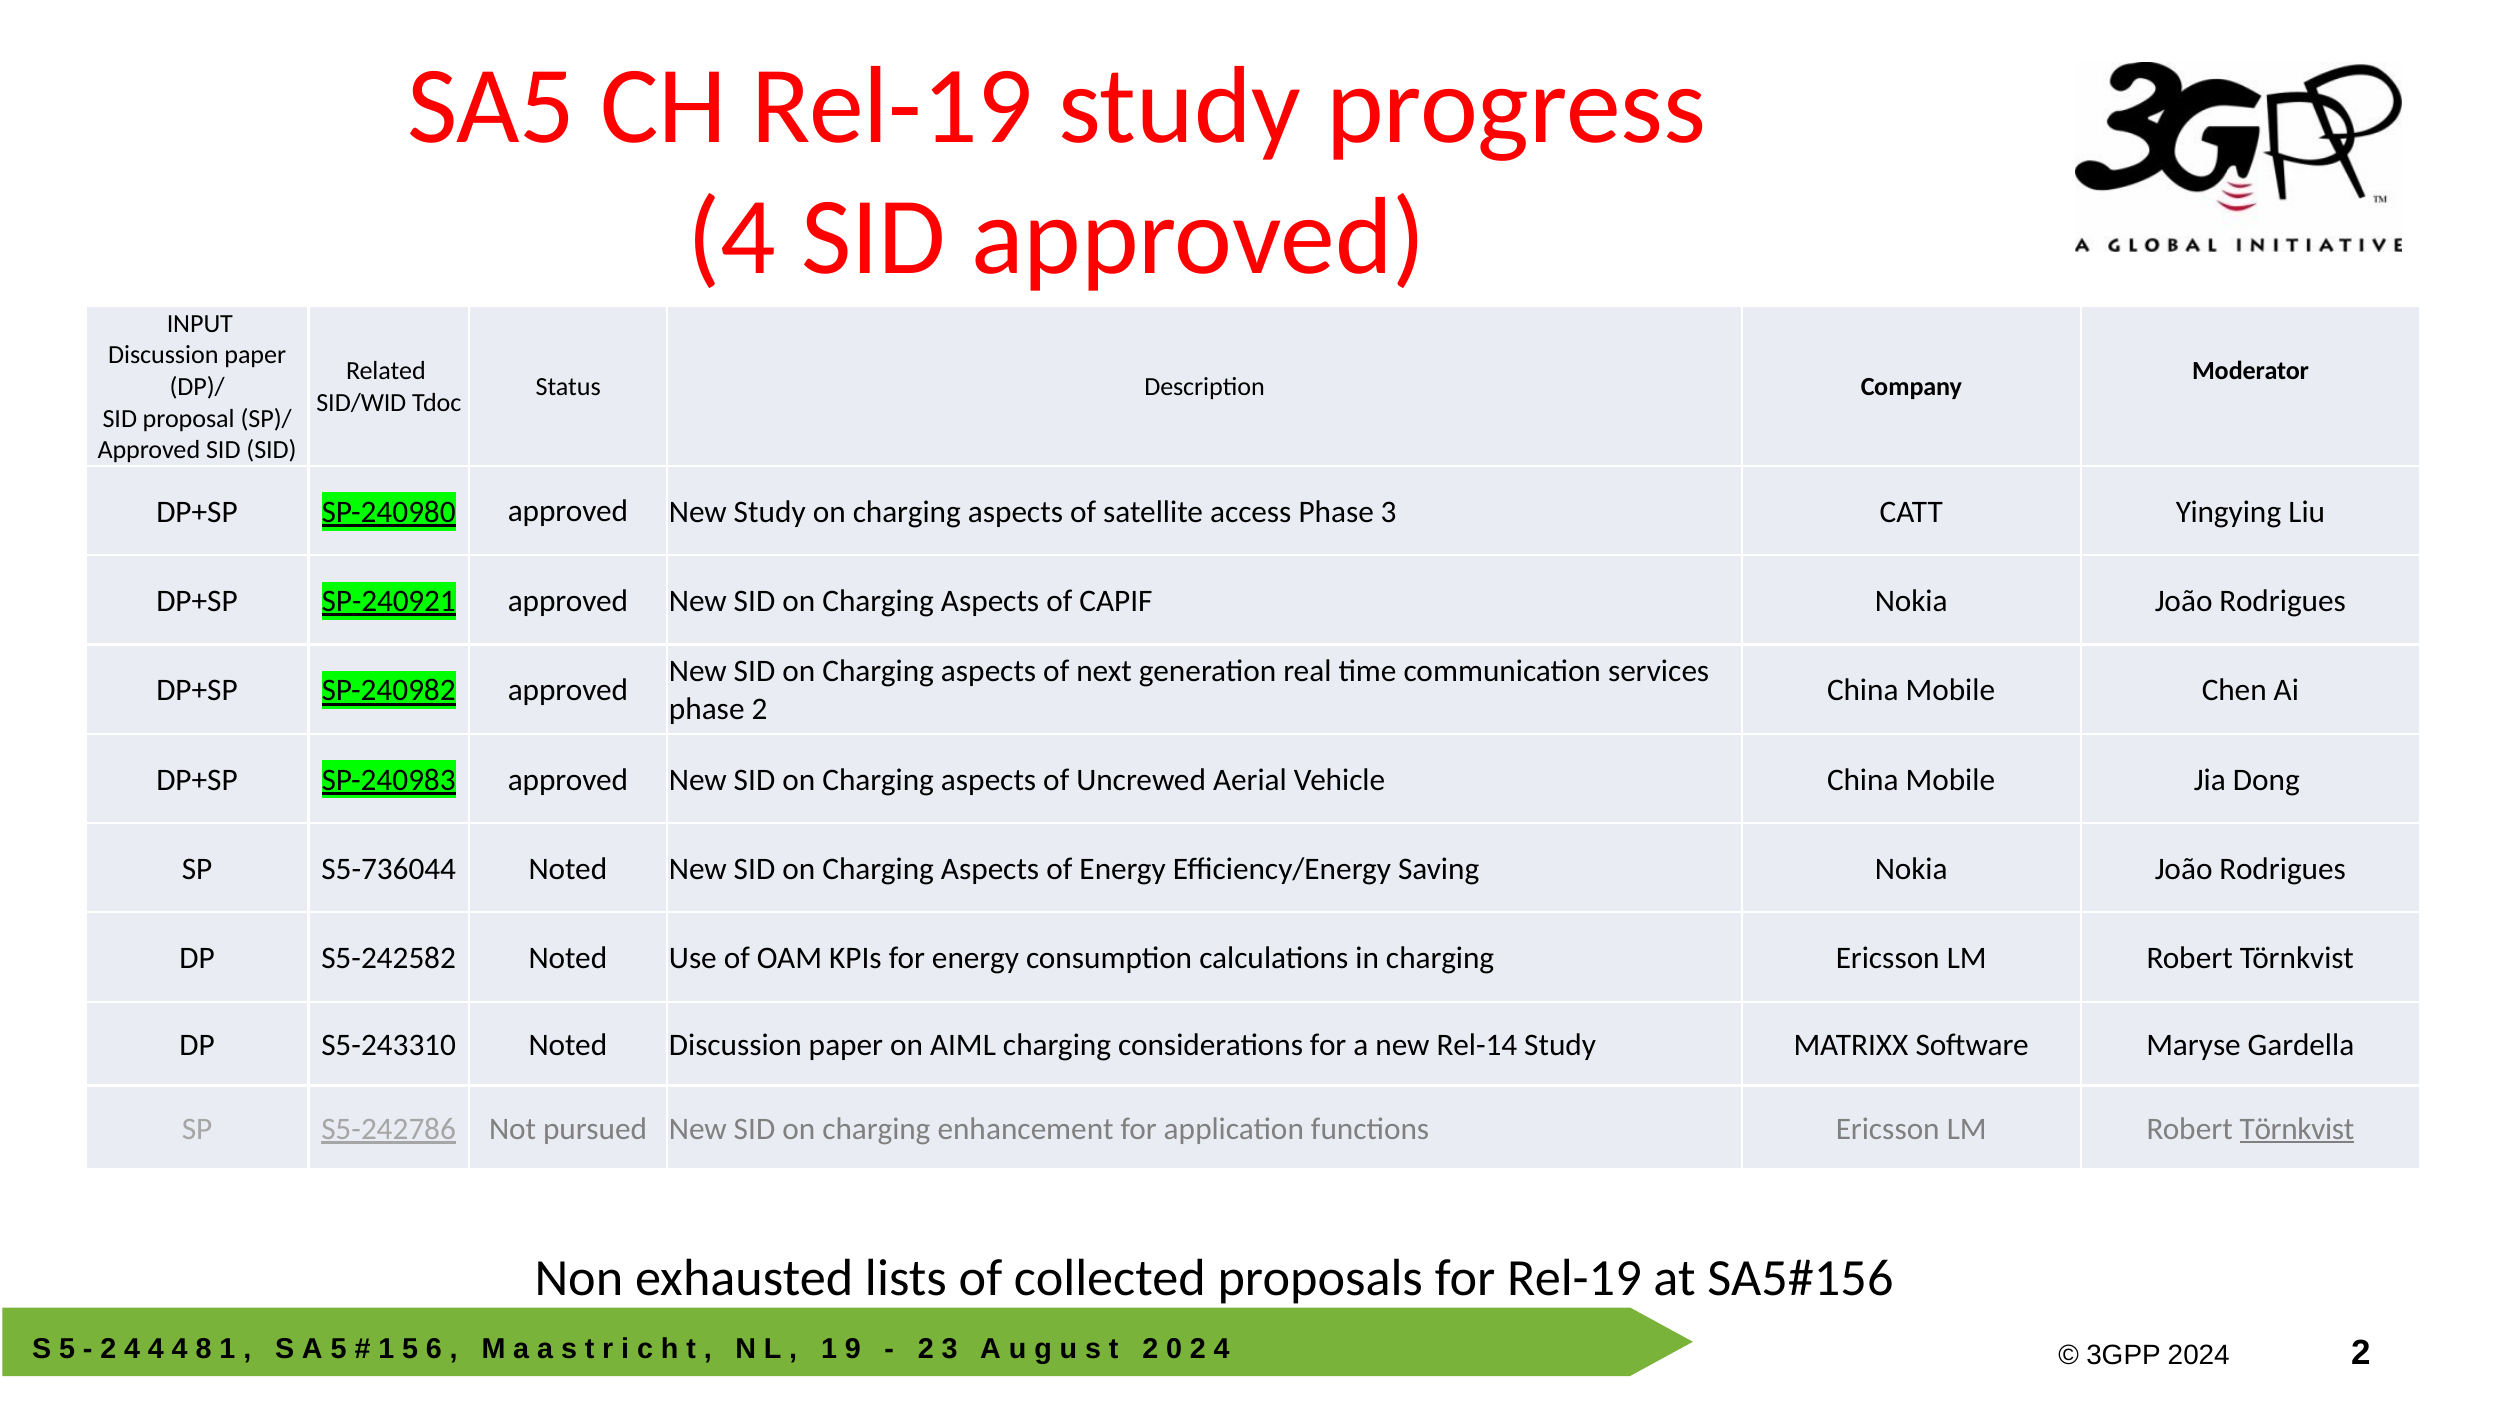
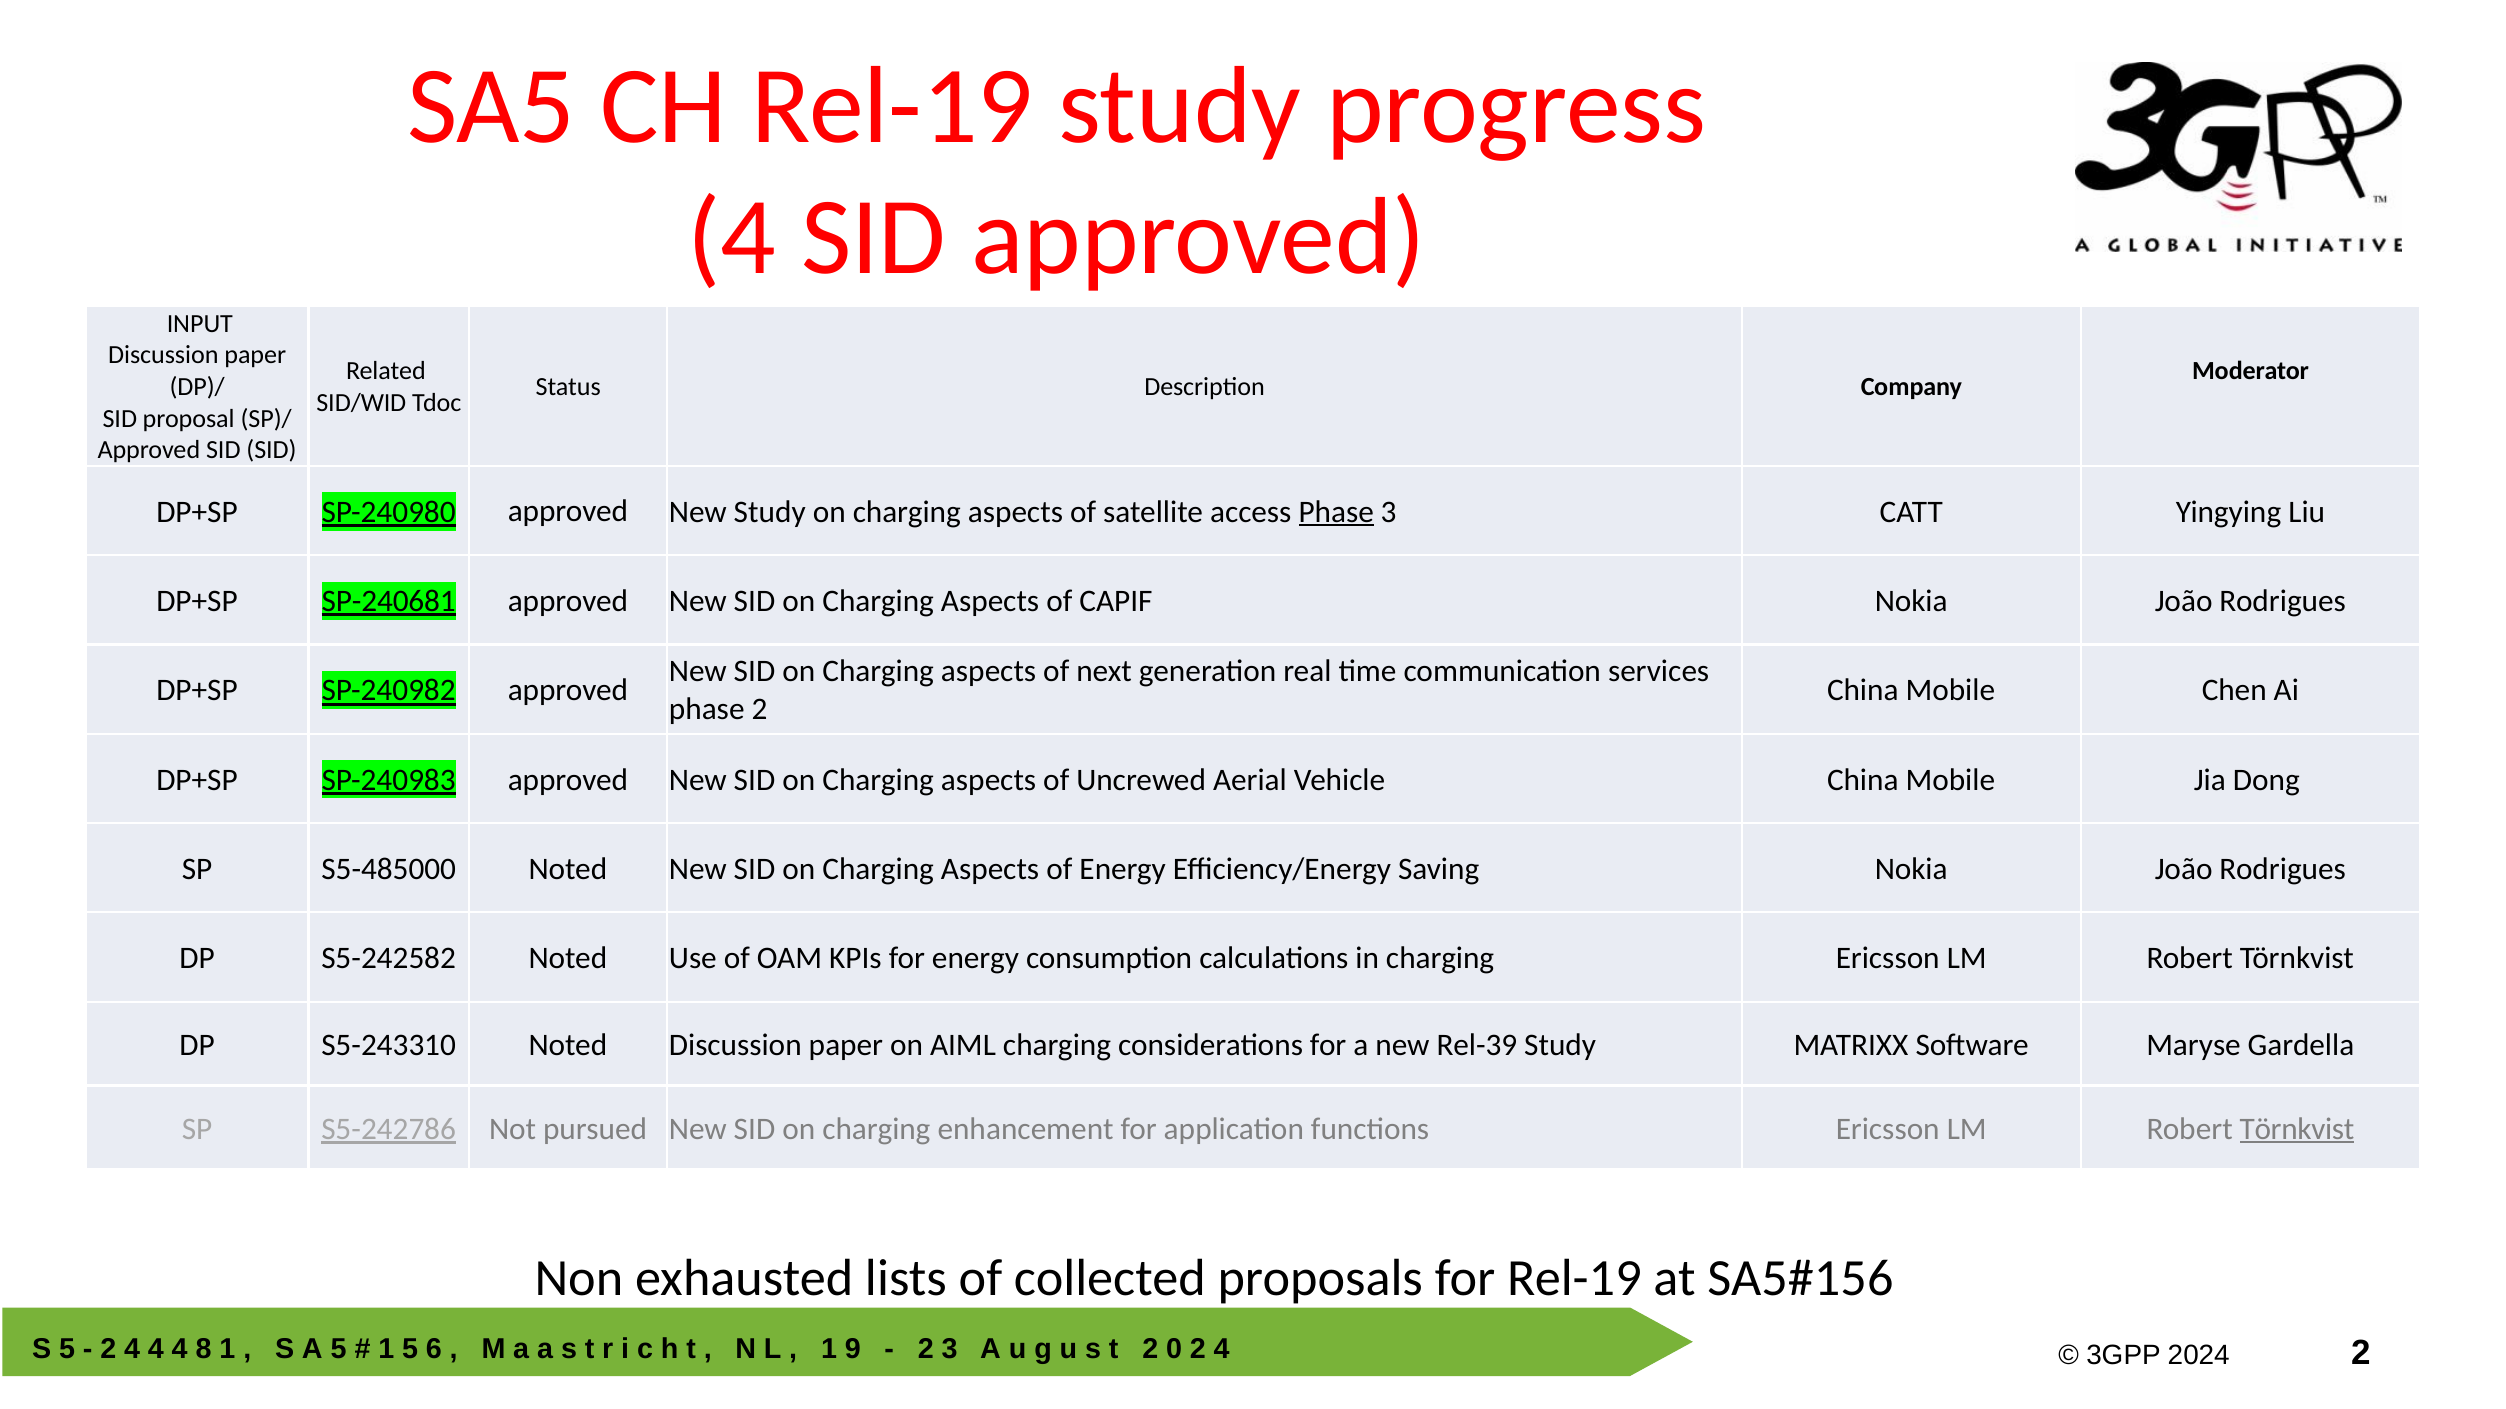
Phase at (1336, 512) underline: none -> present
SP-240921: SP-240921 -> SP-240681
S5-736044: S5-736044 -> S5-485000
Rel-14: Rel-14 -> Rel-39
